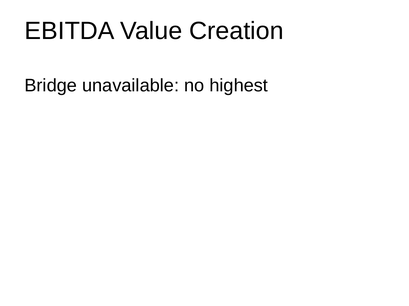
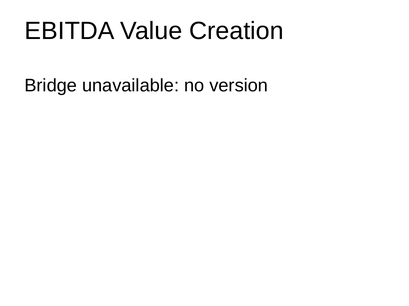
highest: highest -> version
